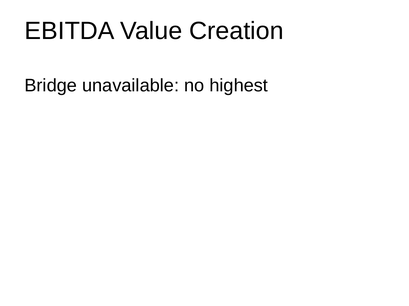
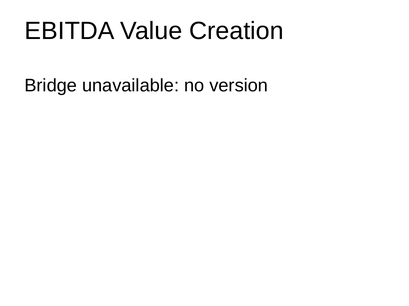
highest: highest -> version
